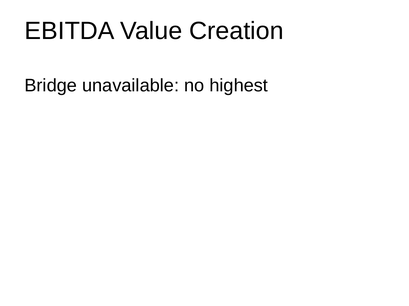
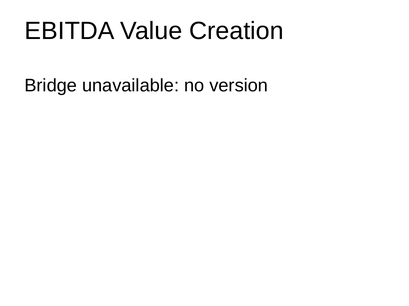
highest: highest -> version
